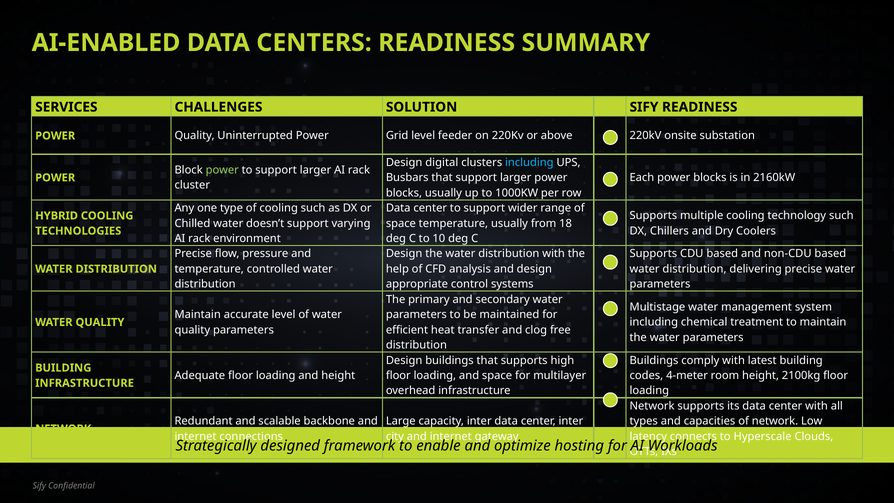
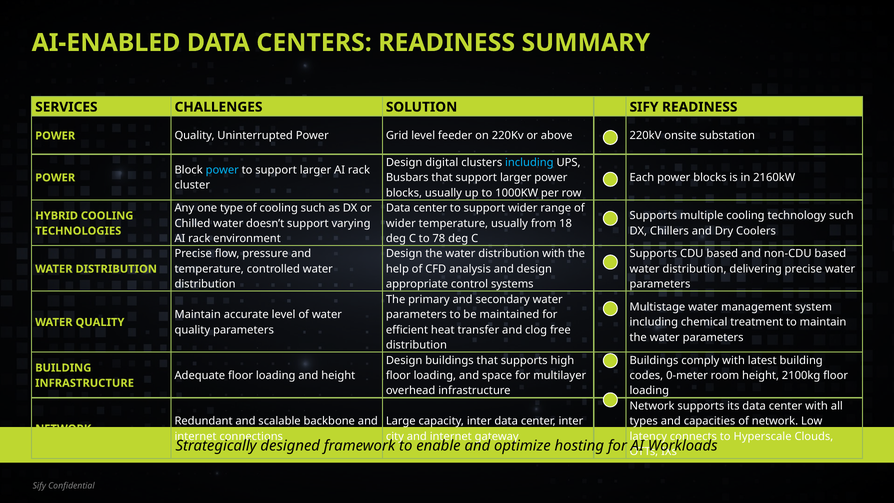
power at (222, 170) colour: light green -> light blue
space at (401, 223): space -> wider
10: 10 -> 78
4-meter: 4-meter -> 0-meter
